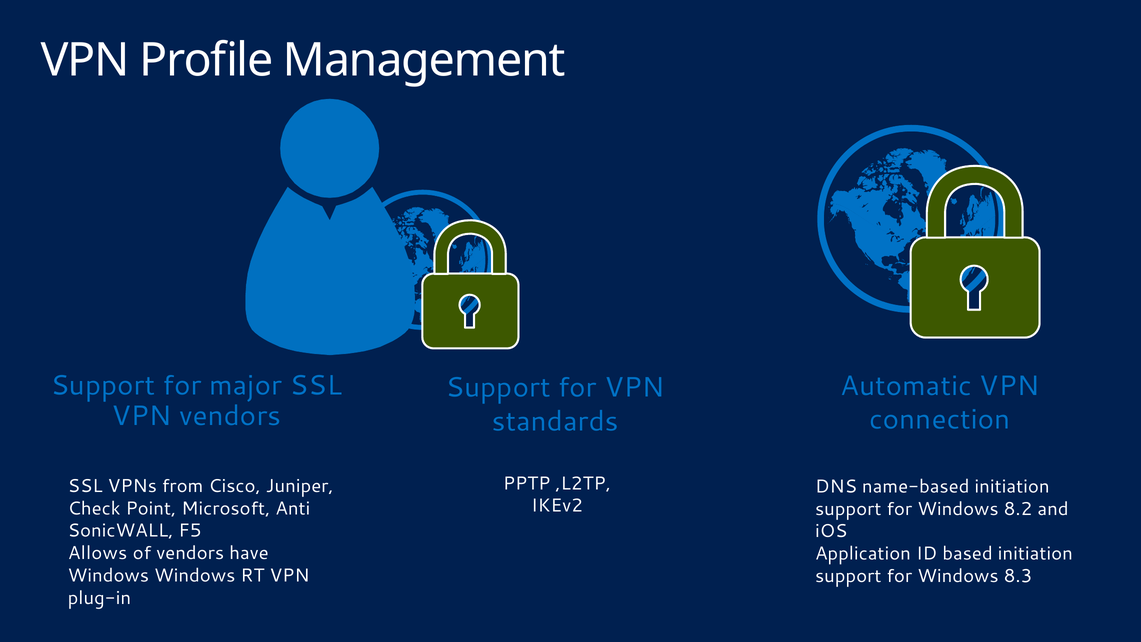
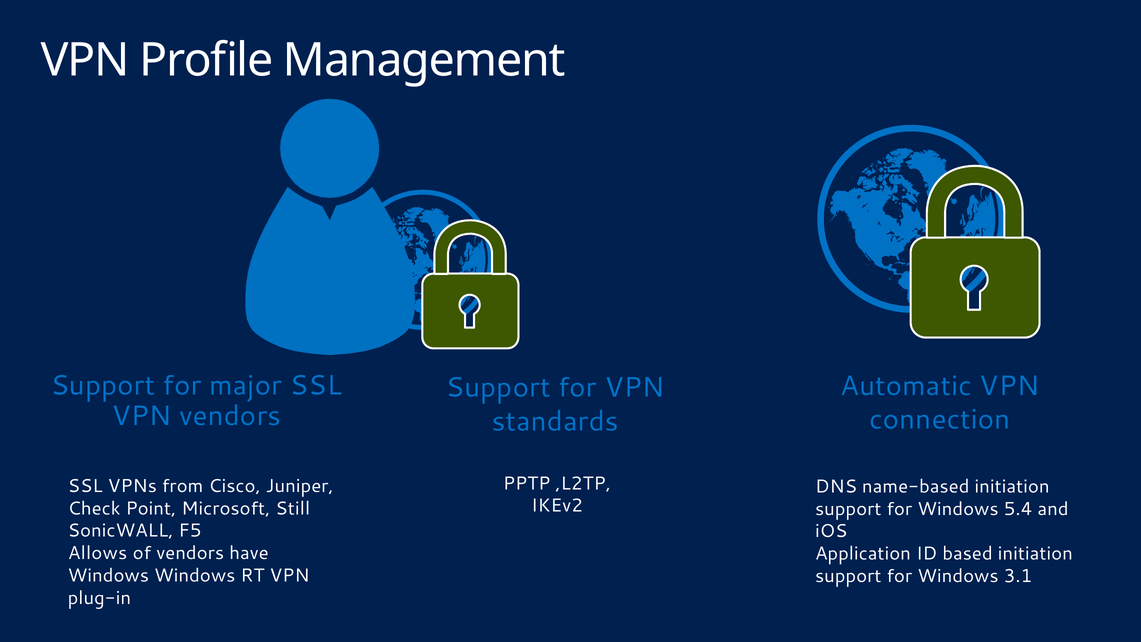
Anti: Anti -> Still
8.2: 8.2 -> 5.4
8.3: 8.3 -> 3.1
